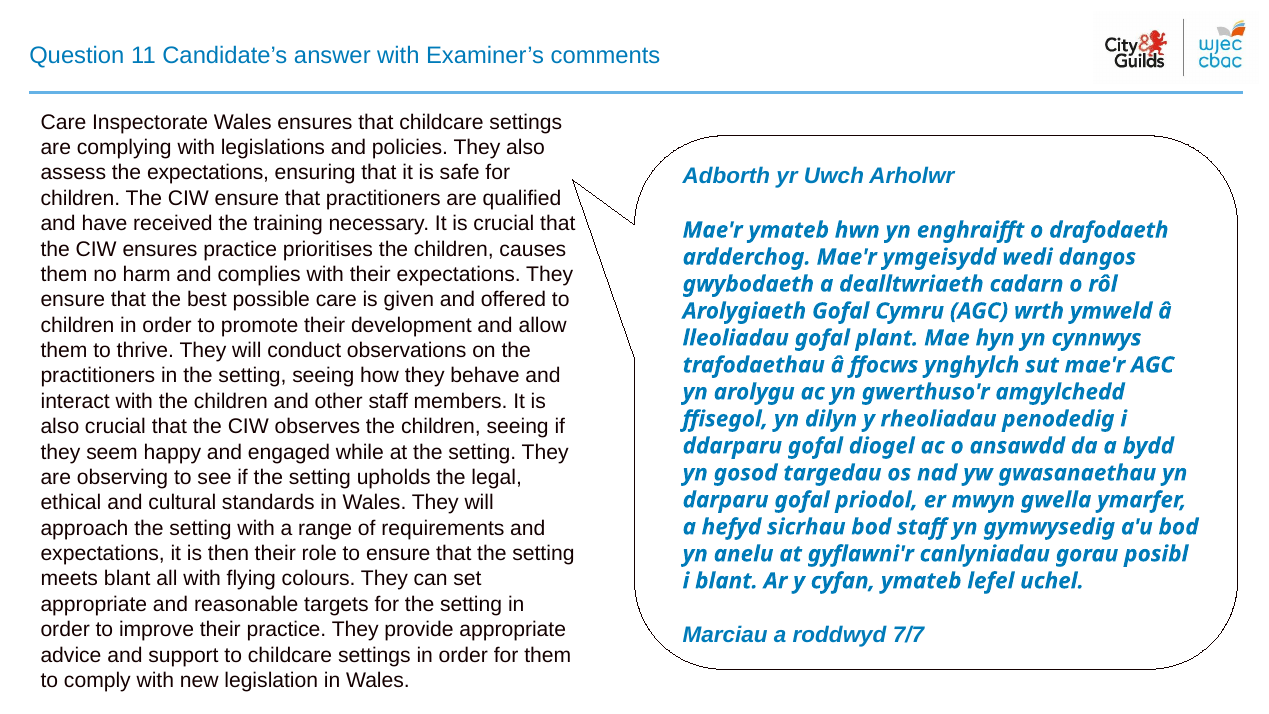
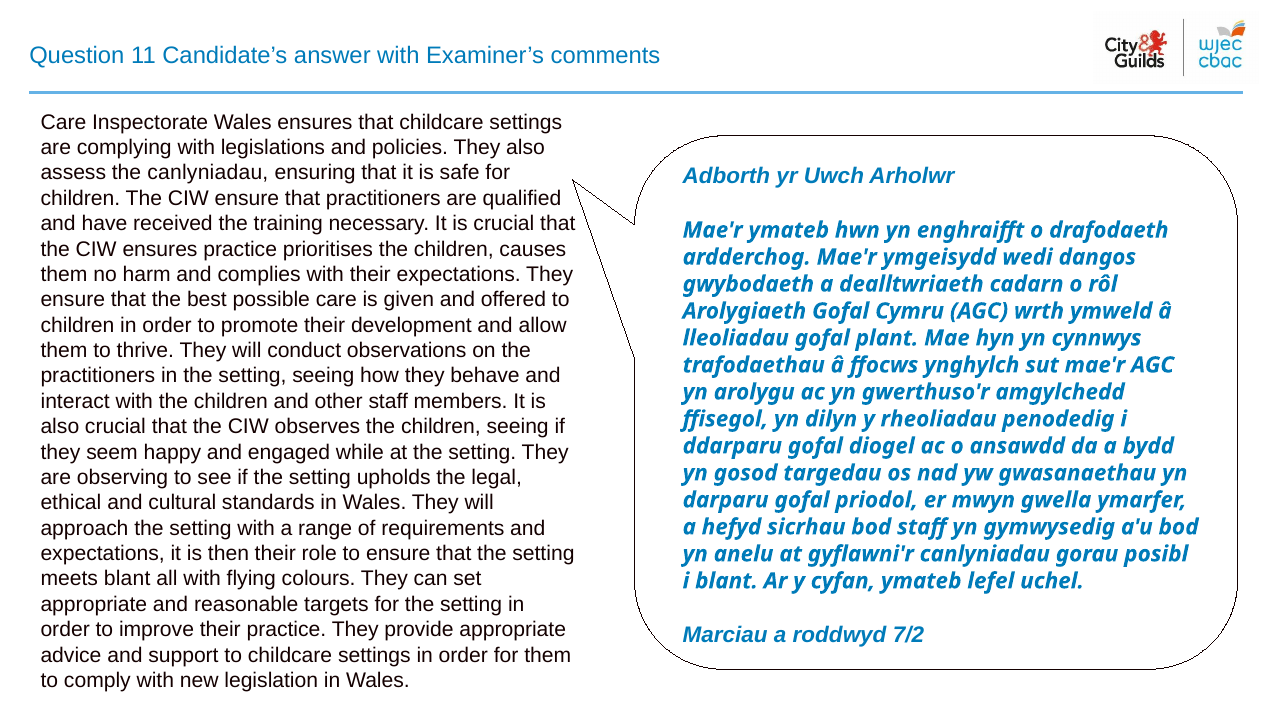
the expectations: expectations -> canlyniadau
7/7: 7/7 -> 7/2
